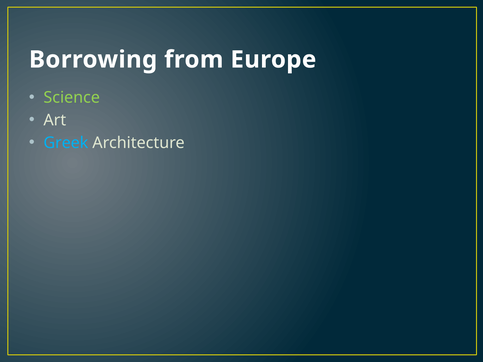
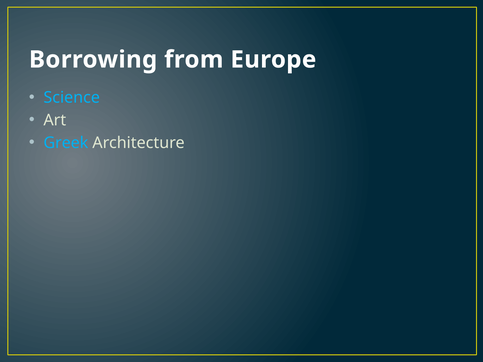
Science colour: light green -> light blue
